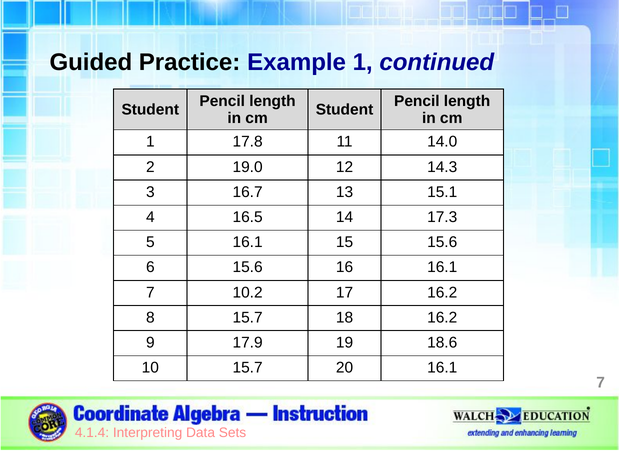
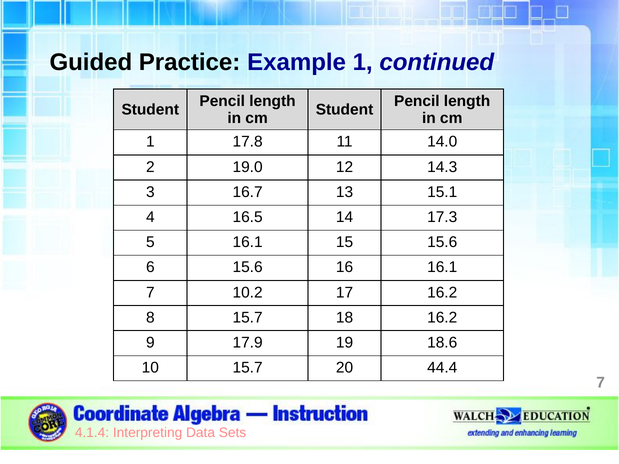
20 16.1: 16.1 -> 44.4
